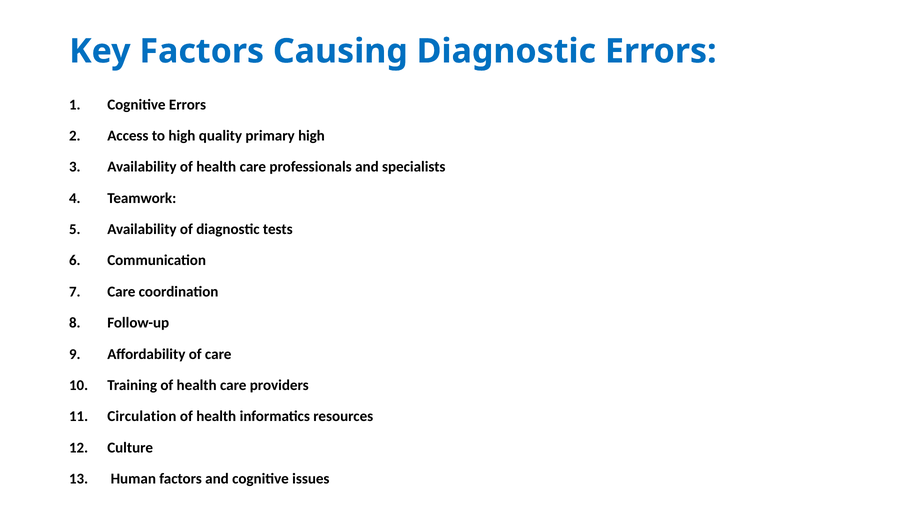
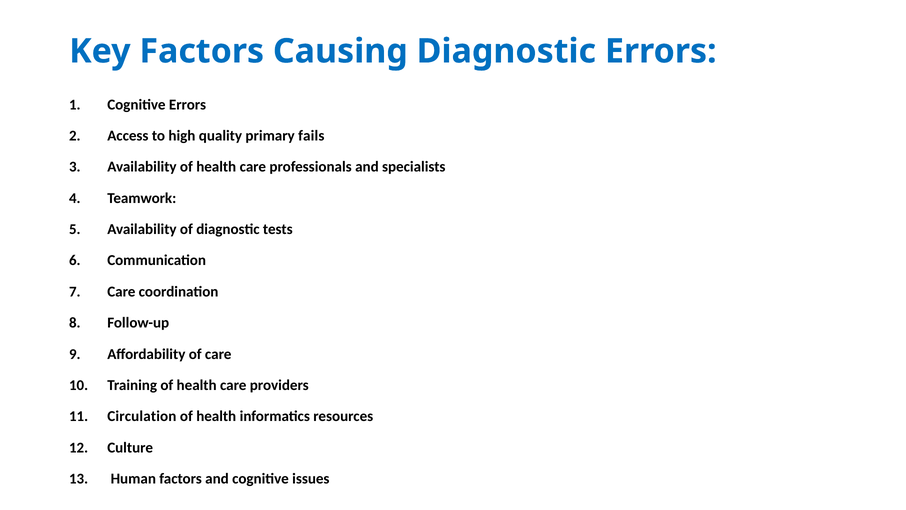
primary high: high -> fails
